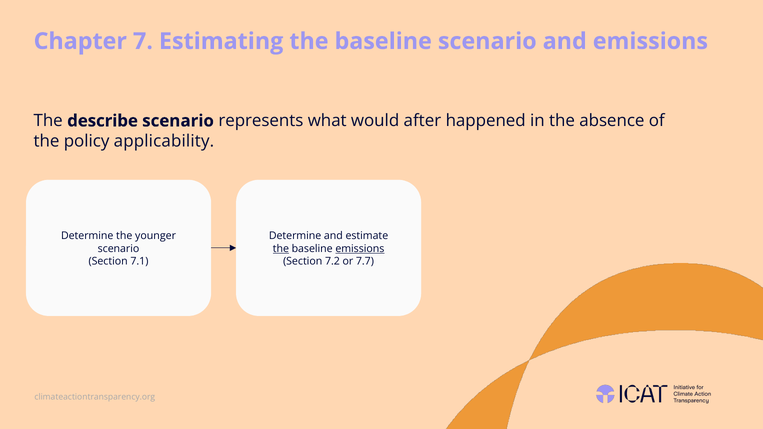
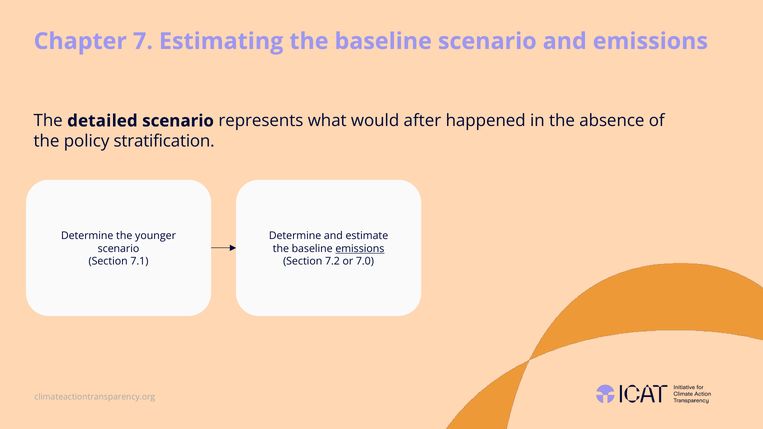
describe: describe -> detailed
applicability: applicability -> stratification
the at (281, 249) underline: present -> none
7.7: 7.7 -> 7.0
